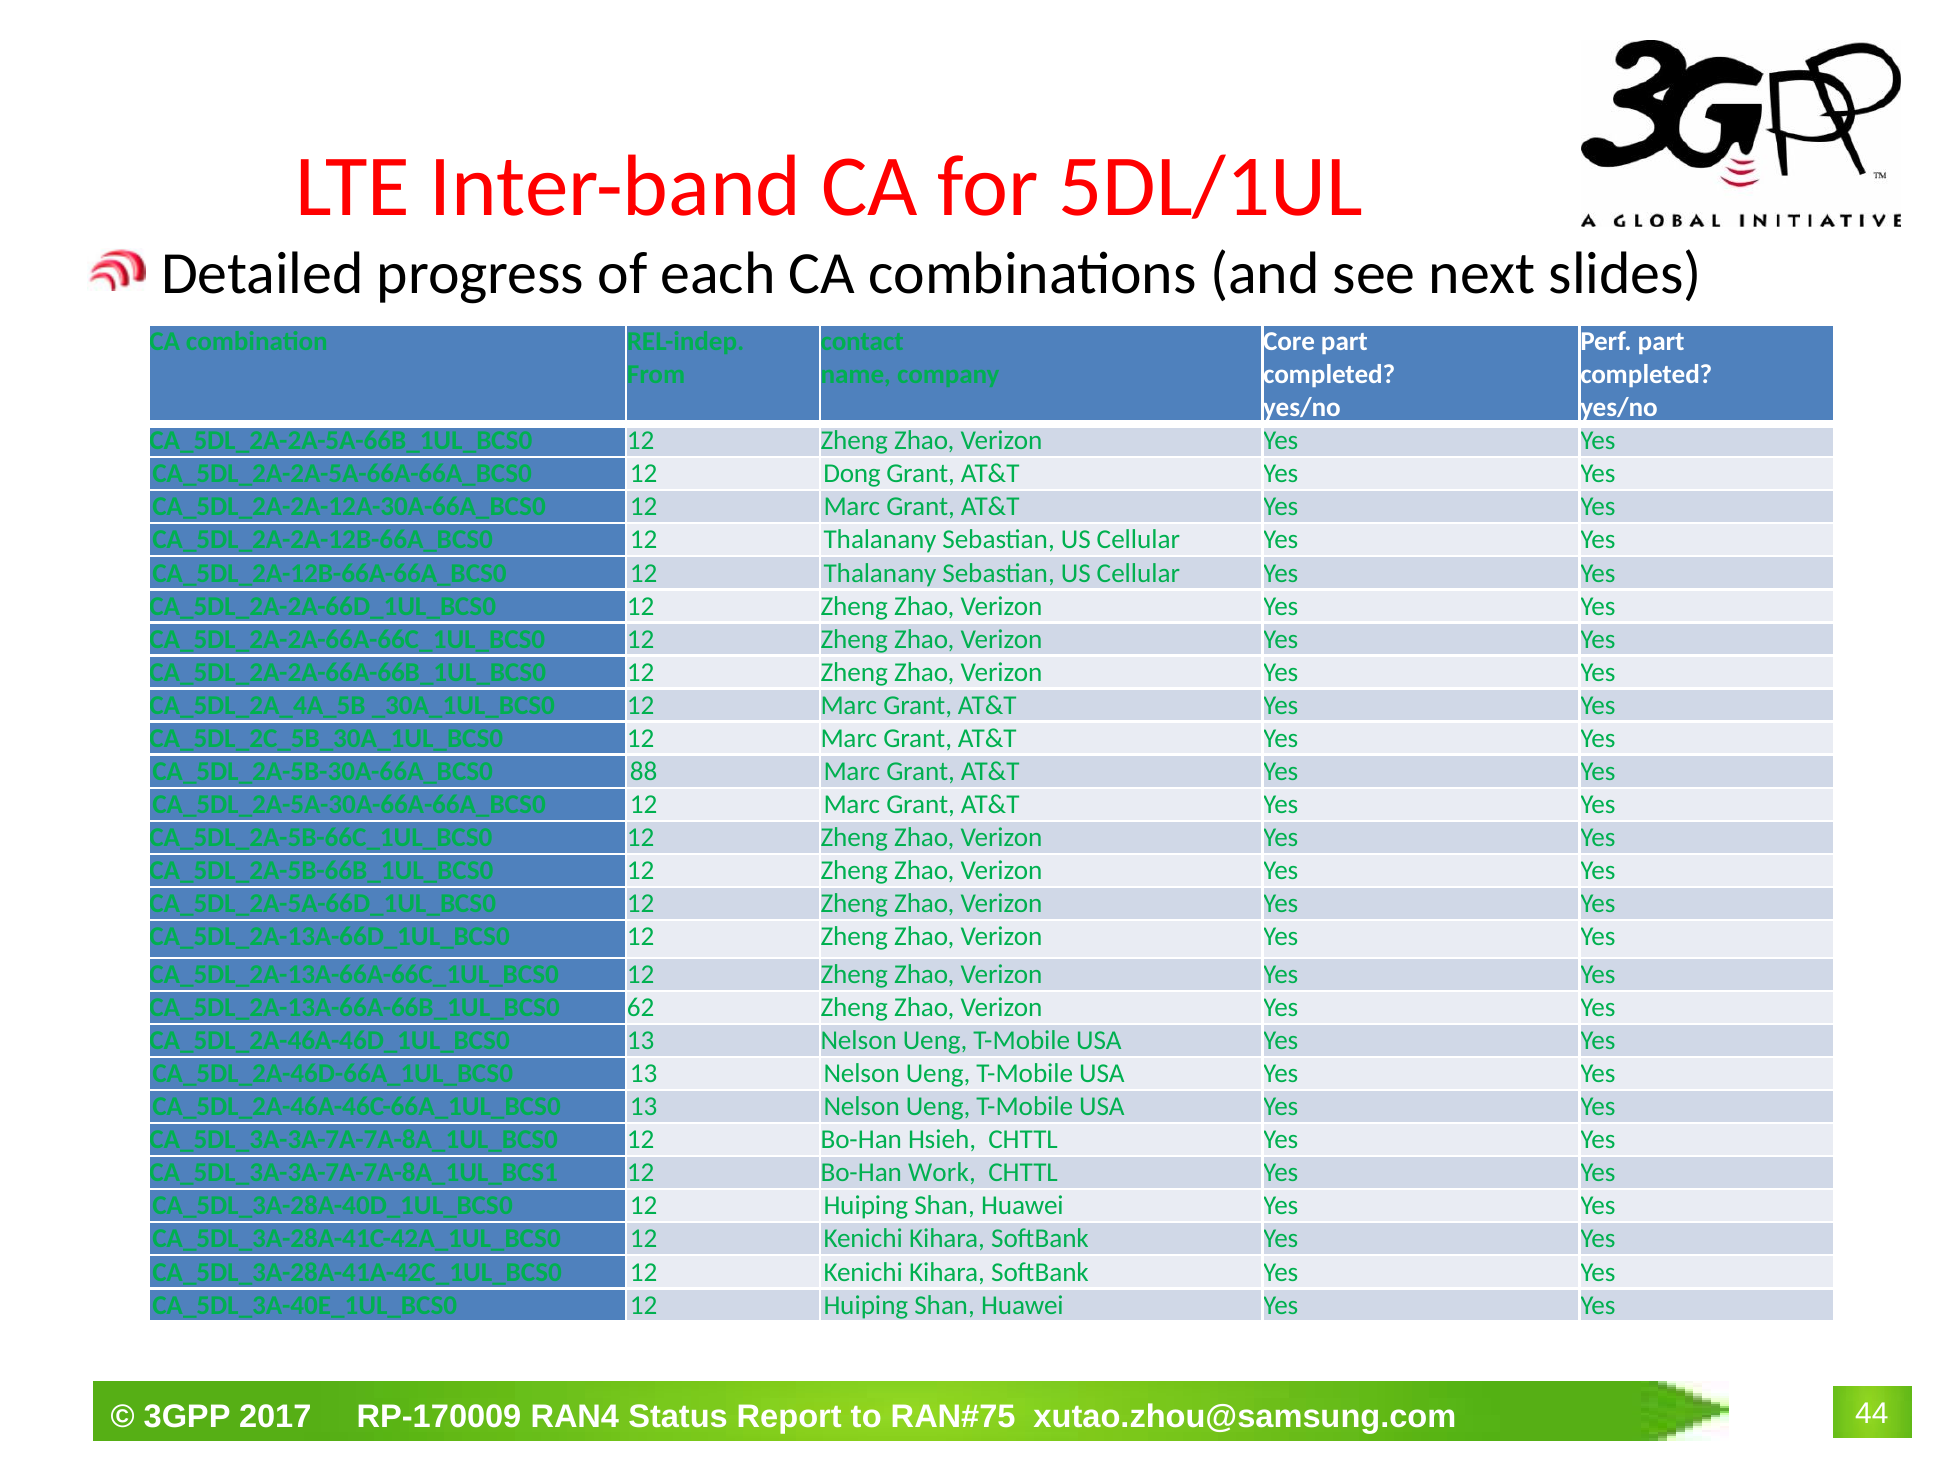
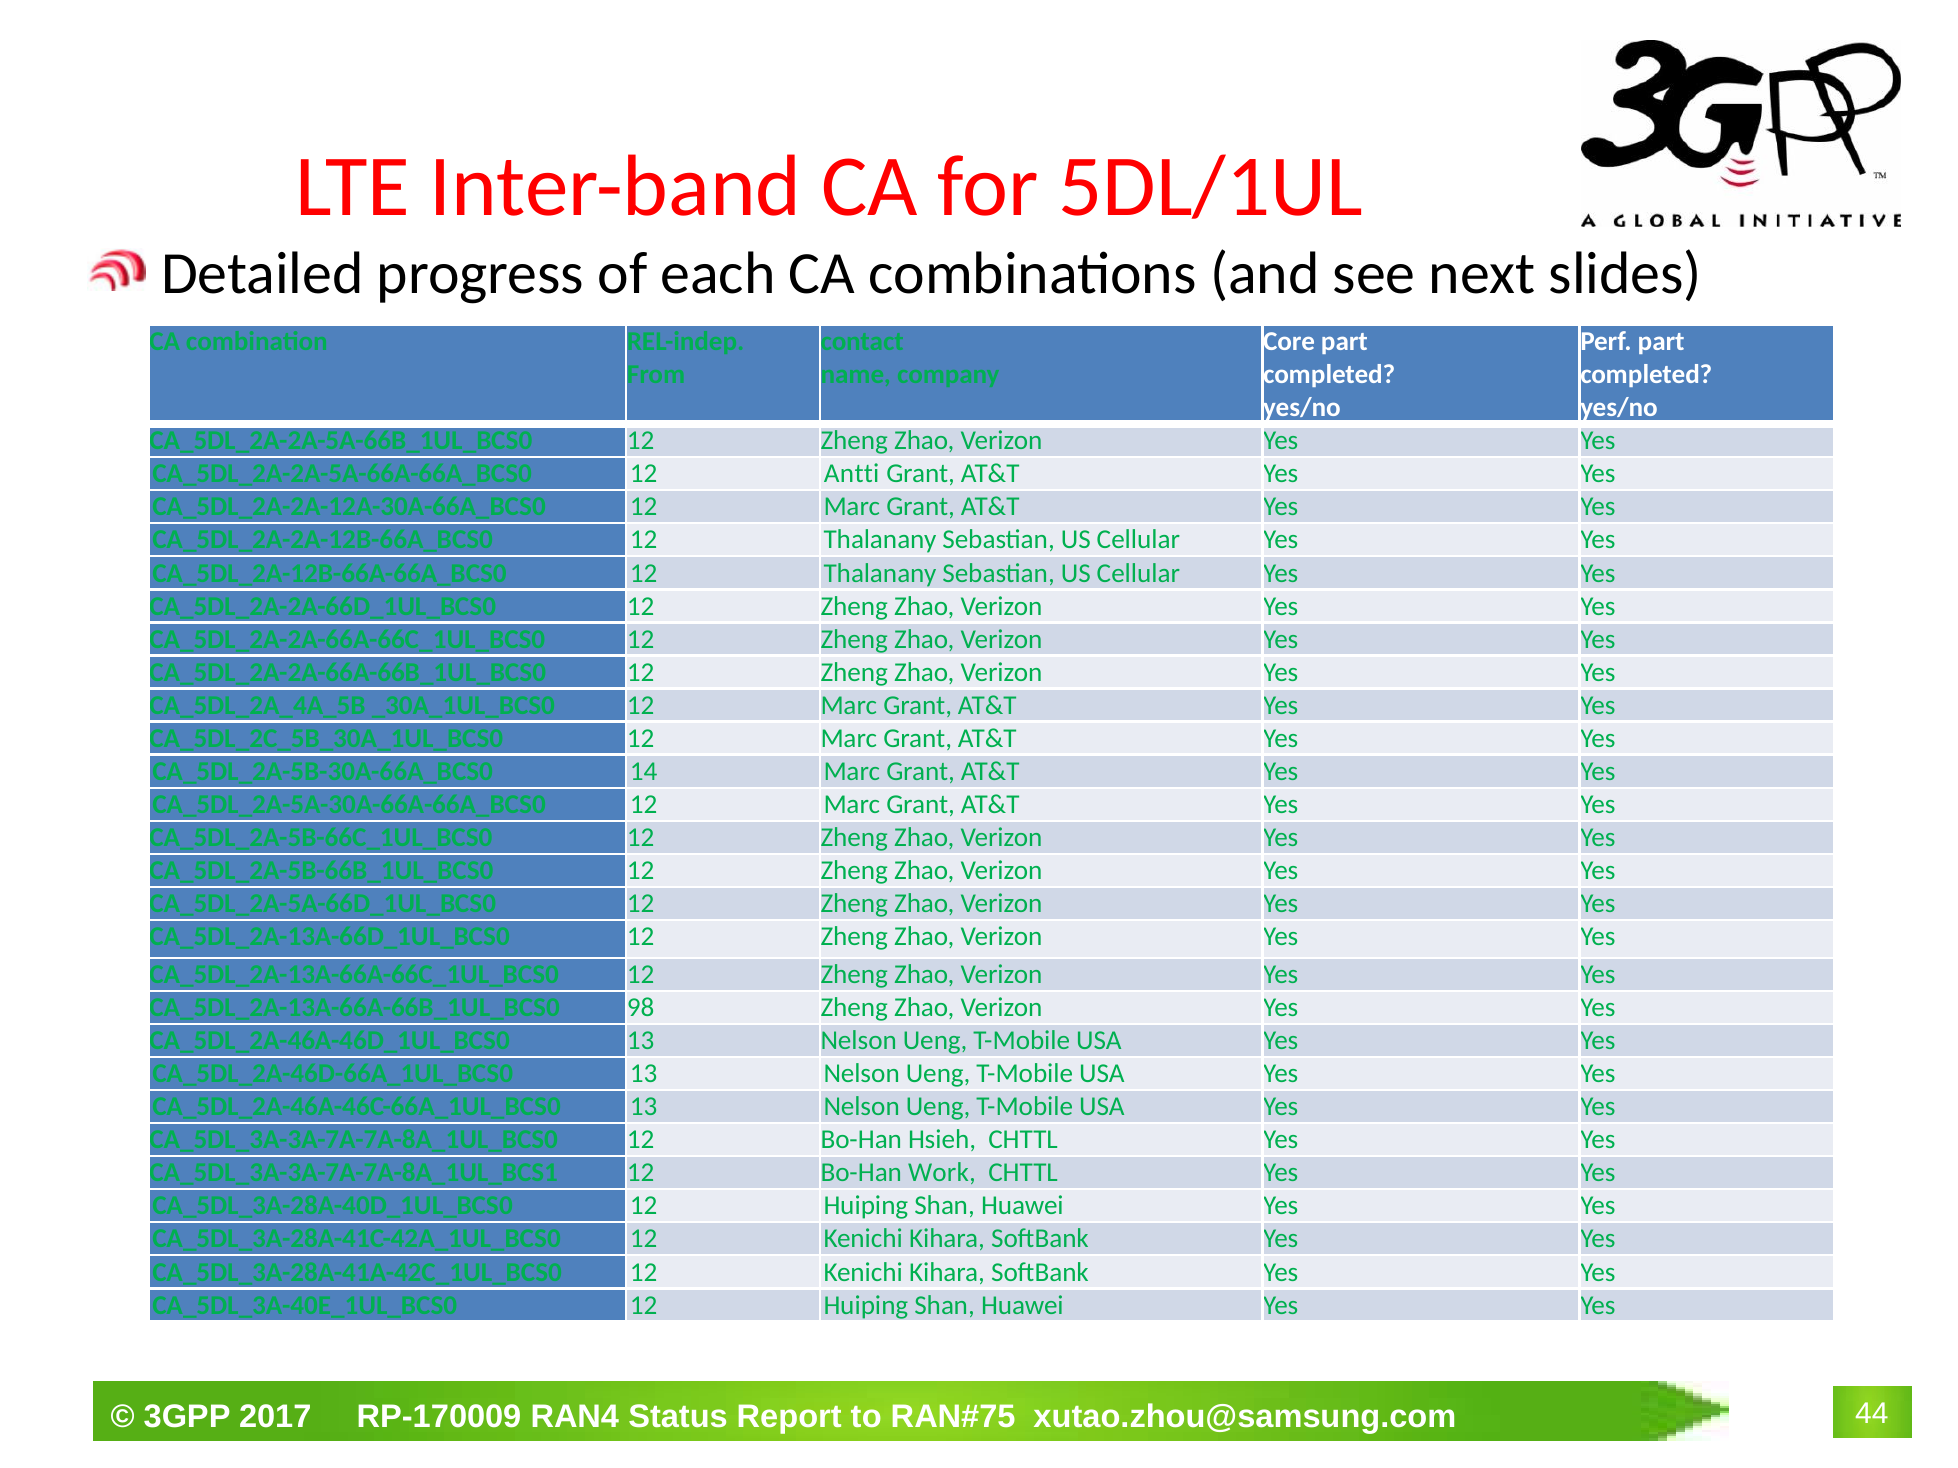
Dong: Dong -> Antti
88: 88 -> 14
62: 62 -> 98
